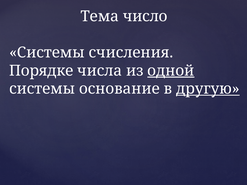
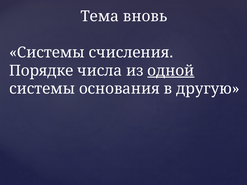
число: число -> вновь
основание: основание -> основания
другую underline: present -> none
